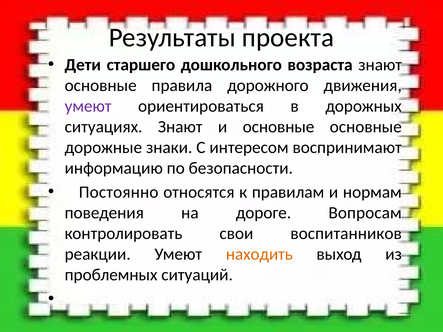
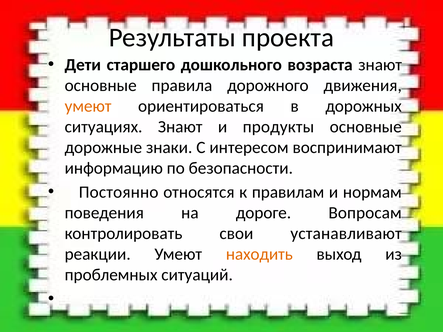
умеют at (88, 106) colour: purple -> orange
и основные: основные -> продукты
воспитанников: воспитанников -> устанавливают
